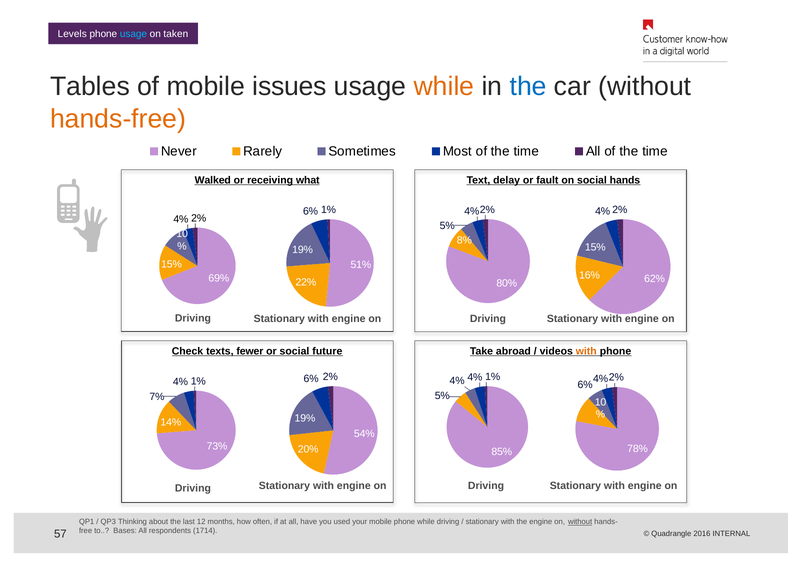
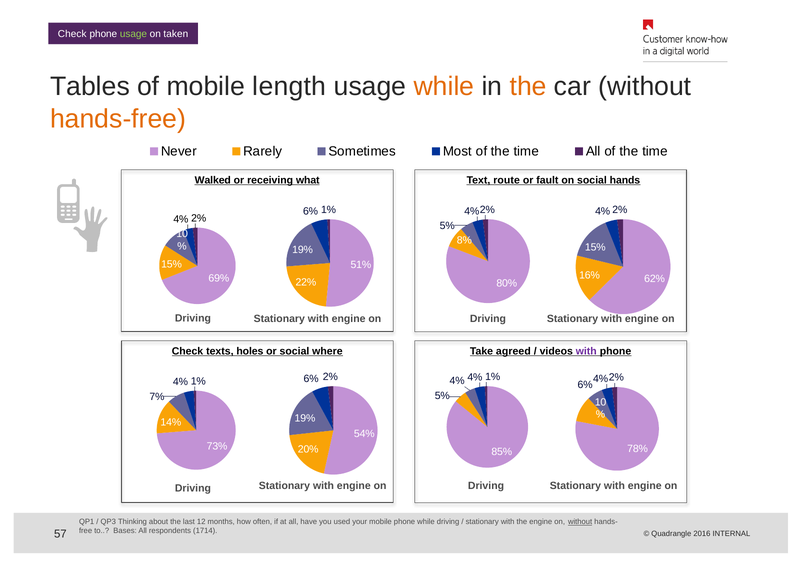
Levels at (72, 34): Levels -> Check
usage at (133, 34) colour: light blue -> light green
issues: issues -> length
the at (528, 87) colour: blue -> orange
delay: delay -> route
fewer: fewer -> holes
future: future -> where
abroad: abroad -> agreed
with at (586, 351) colour: orange -> purple
